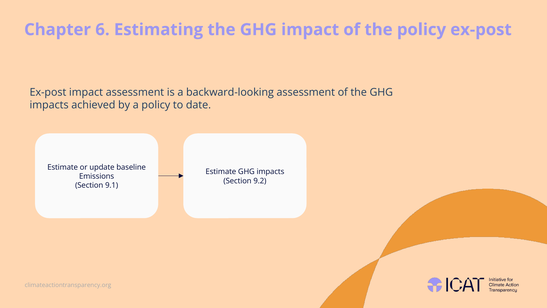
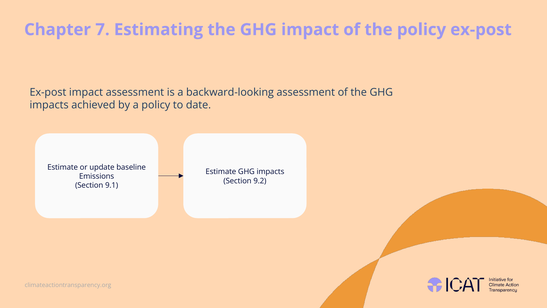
6: 6 -> 7
